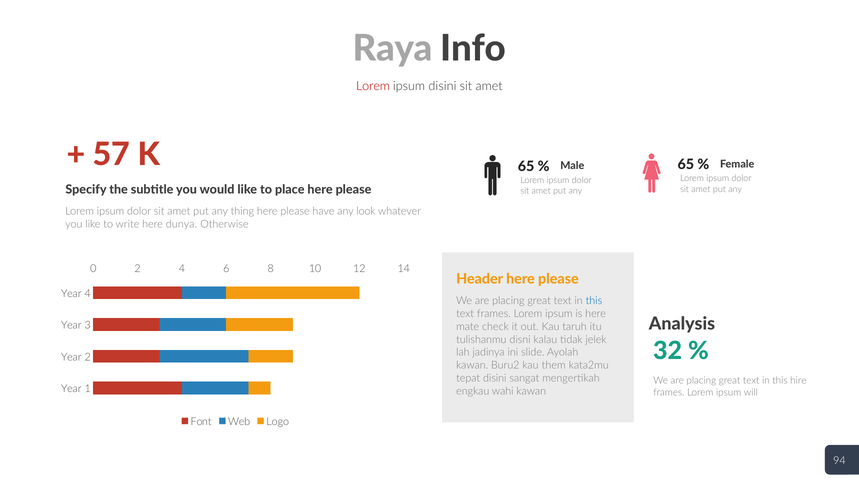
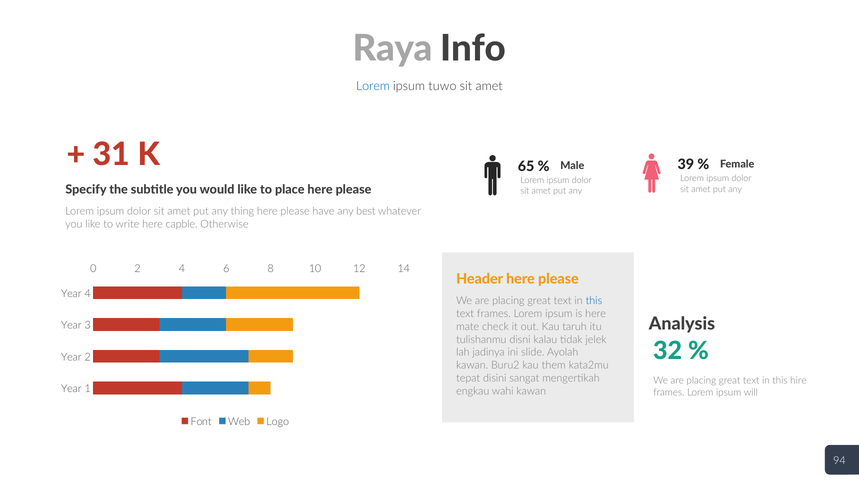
Lorem at (373, 86) colour: red -> blue
ipsum disini: disini -> tuwo
57: 57 -> 31
Male 65: 65 -> 39
look: look -> best
dunya: dunya -> capble
